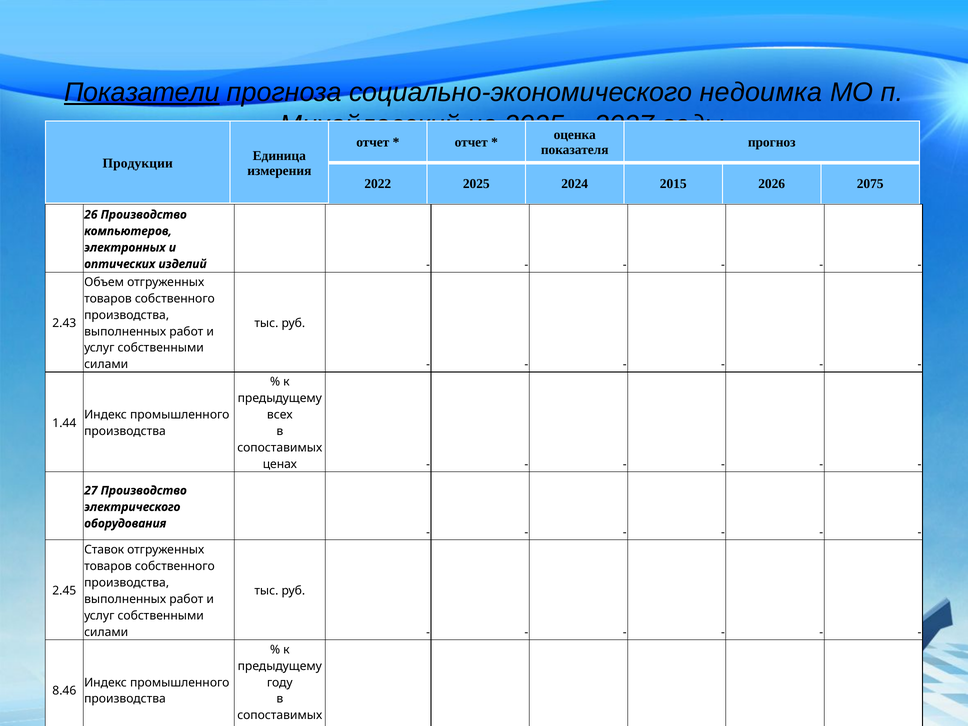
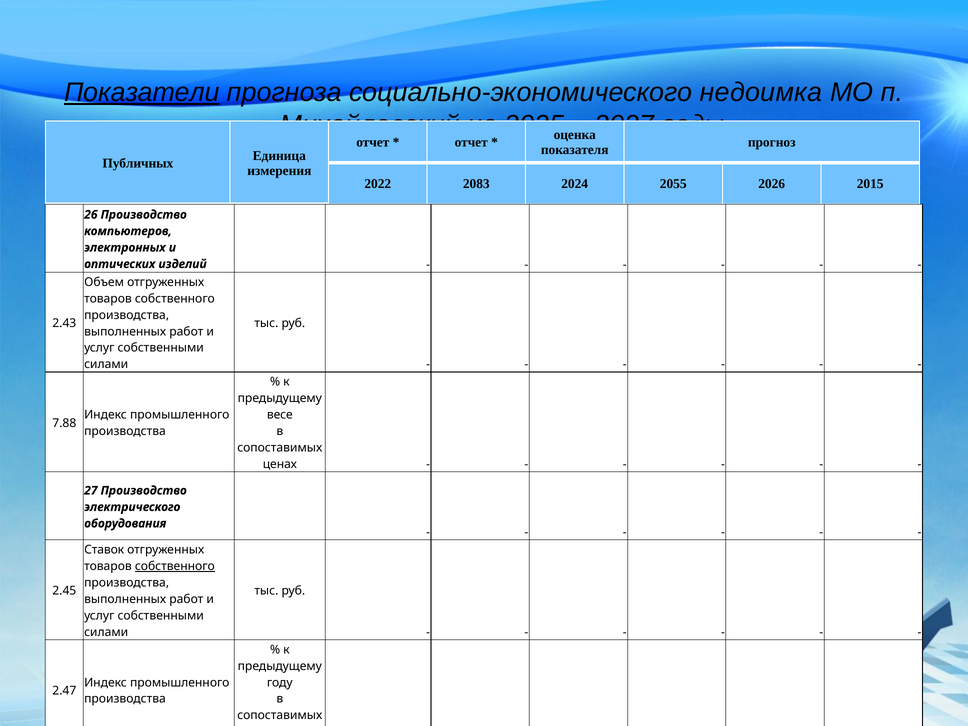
Продукции: Продукции -> Публичных
2022 2025: 2025 -> 2083
2015: 2015 -> 2055
2075: 2075 -> 2015
всех: всех -> весе
1.44: 1.44 -> 7.88
собственного at (175, 566) underline: none -> present
8.46: 8.46 -> 2.47
